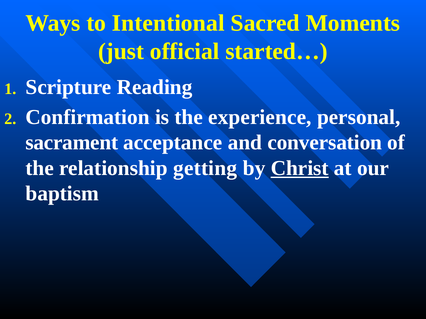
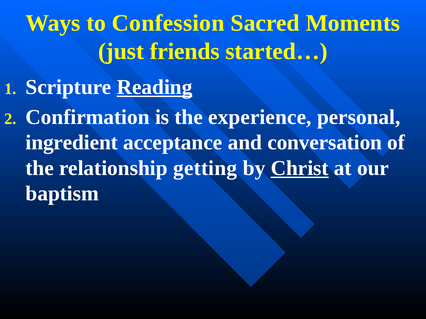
Intentional: Intentional -> Confession
official: official -> friends
Reading underline: none -> present
sacrament: sacrament -> ingredient
